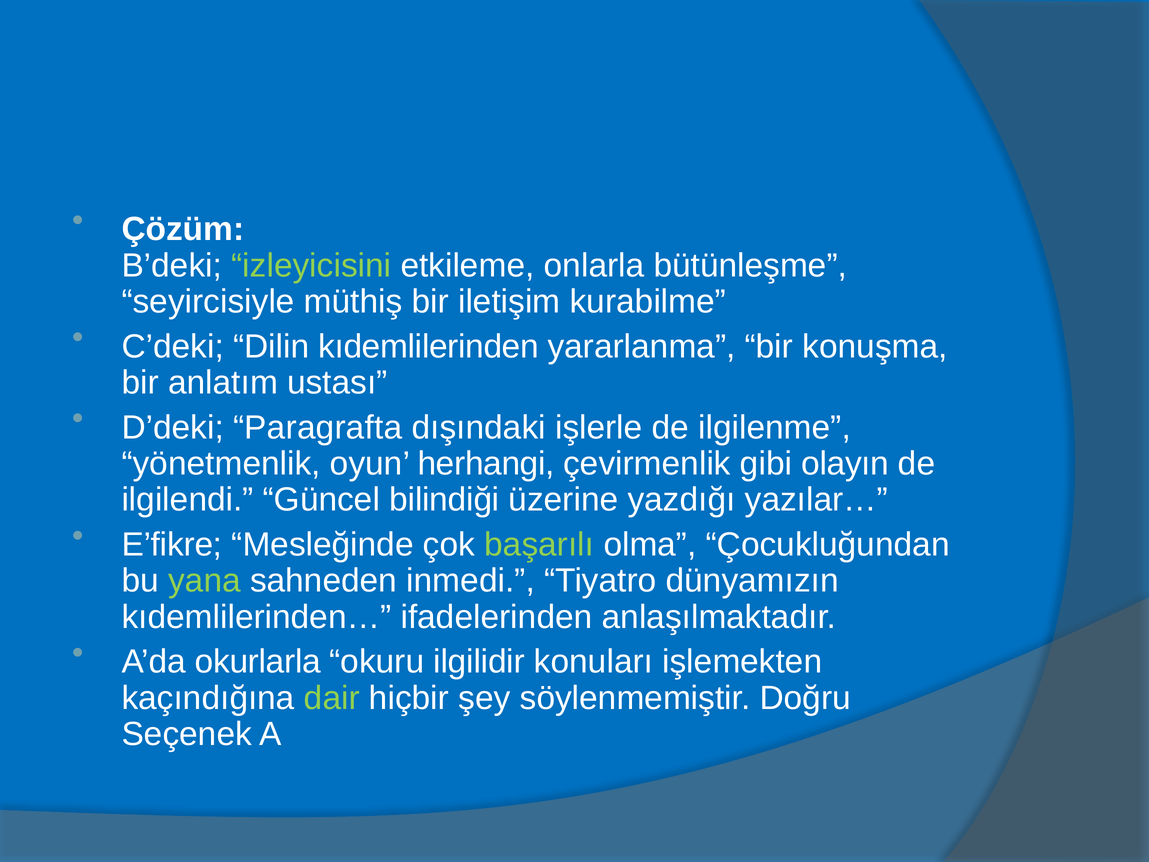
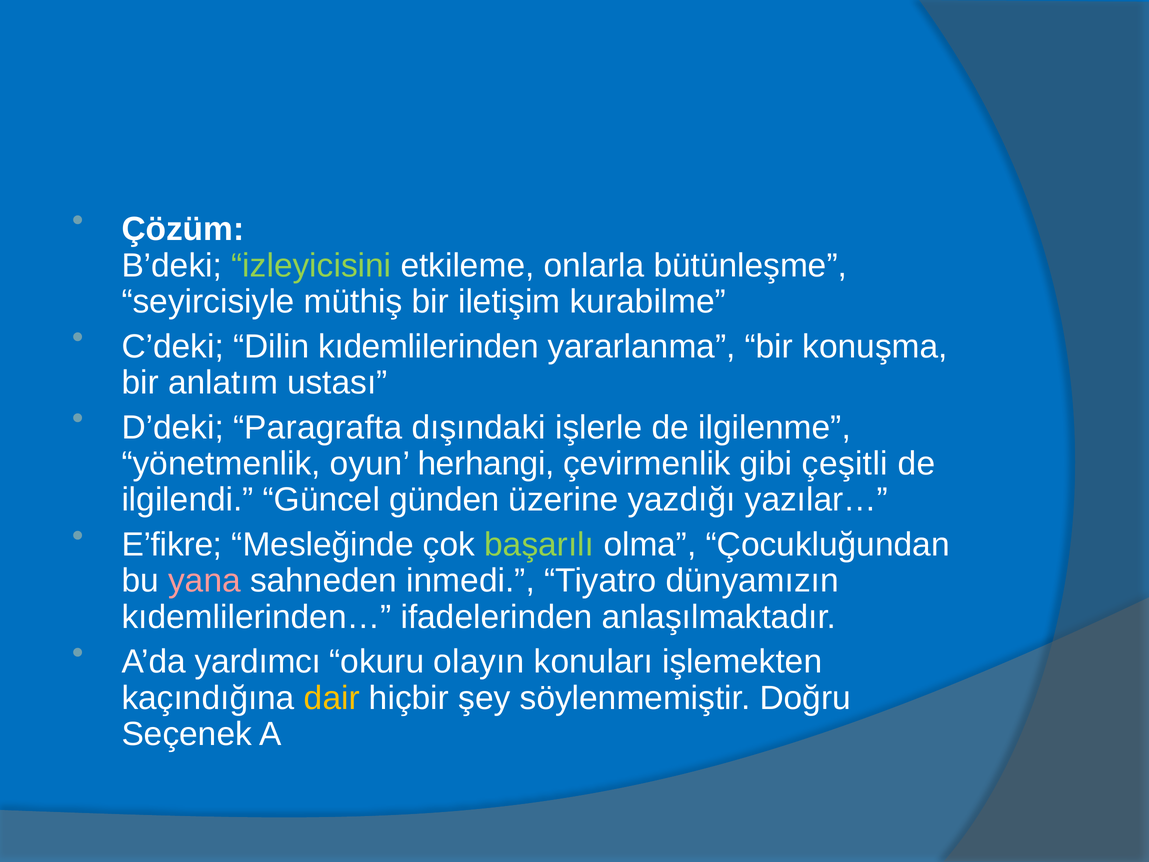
olayın: olayın -> çeşitli
bilindiği: bilindiği -> günden
yana colour: light green -> pink
okurlarla: okurlarla -> yardımcı
ilgilidir: ilgilidir -> olayın
dair colour: light green -> yellow
